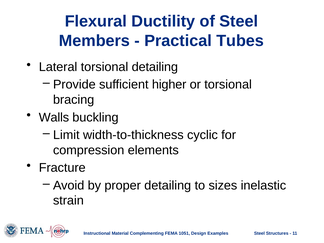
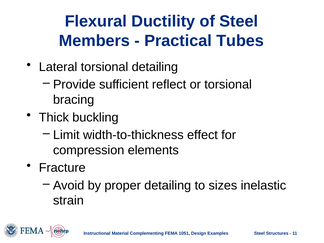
higher: higher -> reflect
Walls: Walls -> Thick
cyclic: cyclic -> effect
